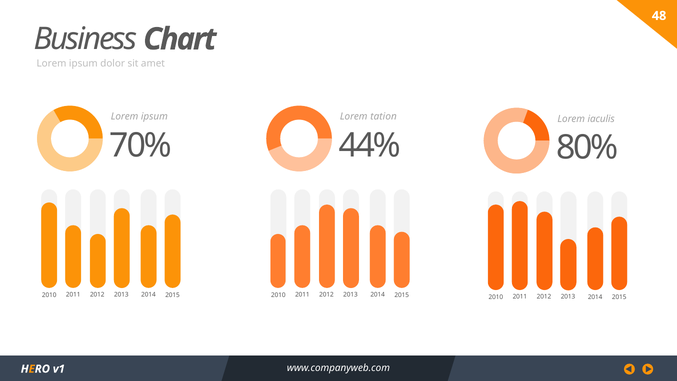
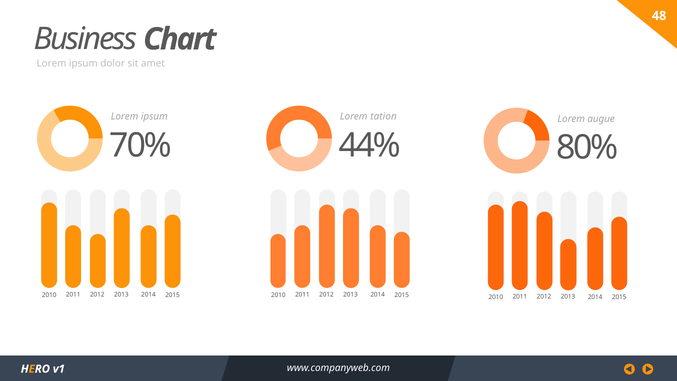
iaculis: iaculis -> augue
